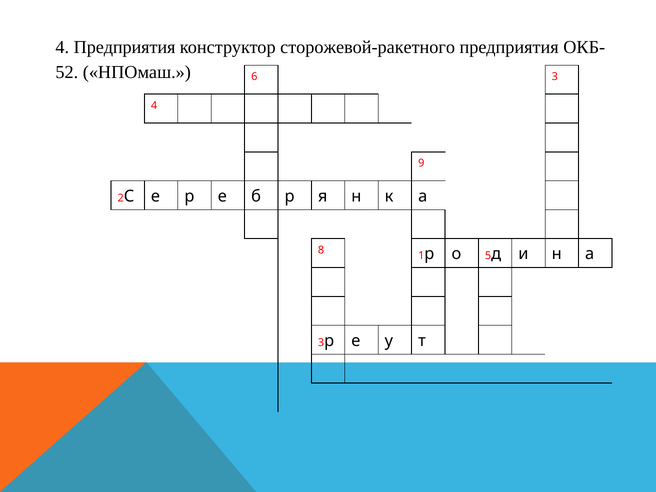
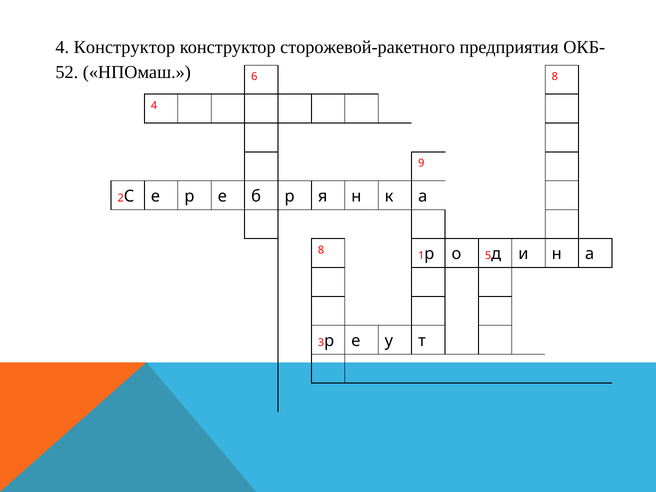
4 Предприятия: Предприятия -> Конструктор
6 3: 3 -> 8
